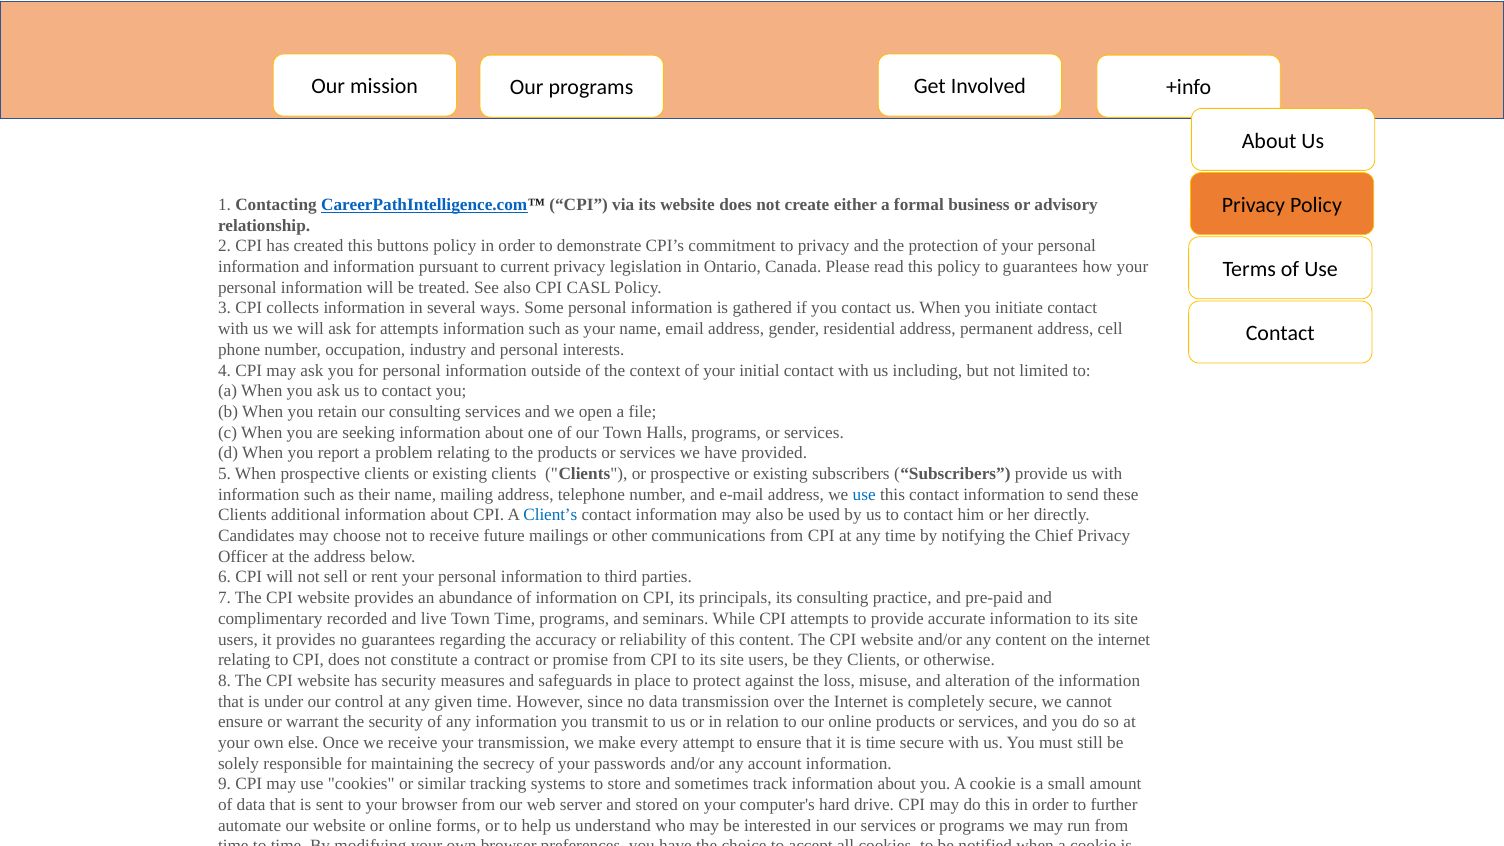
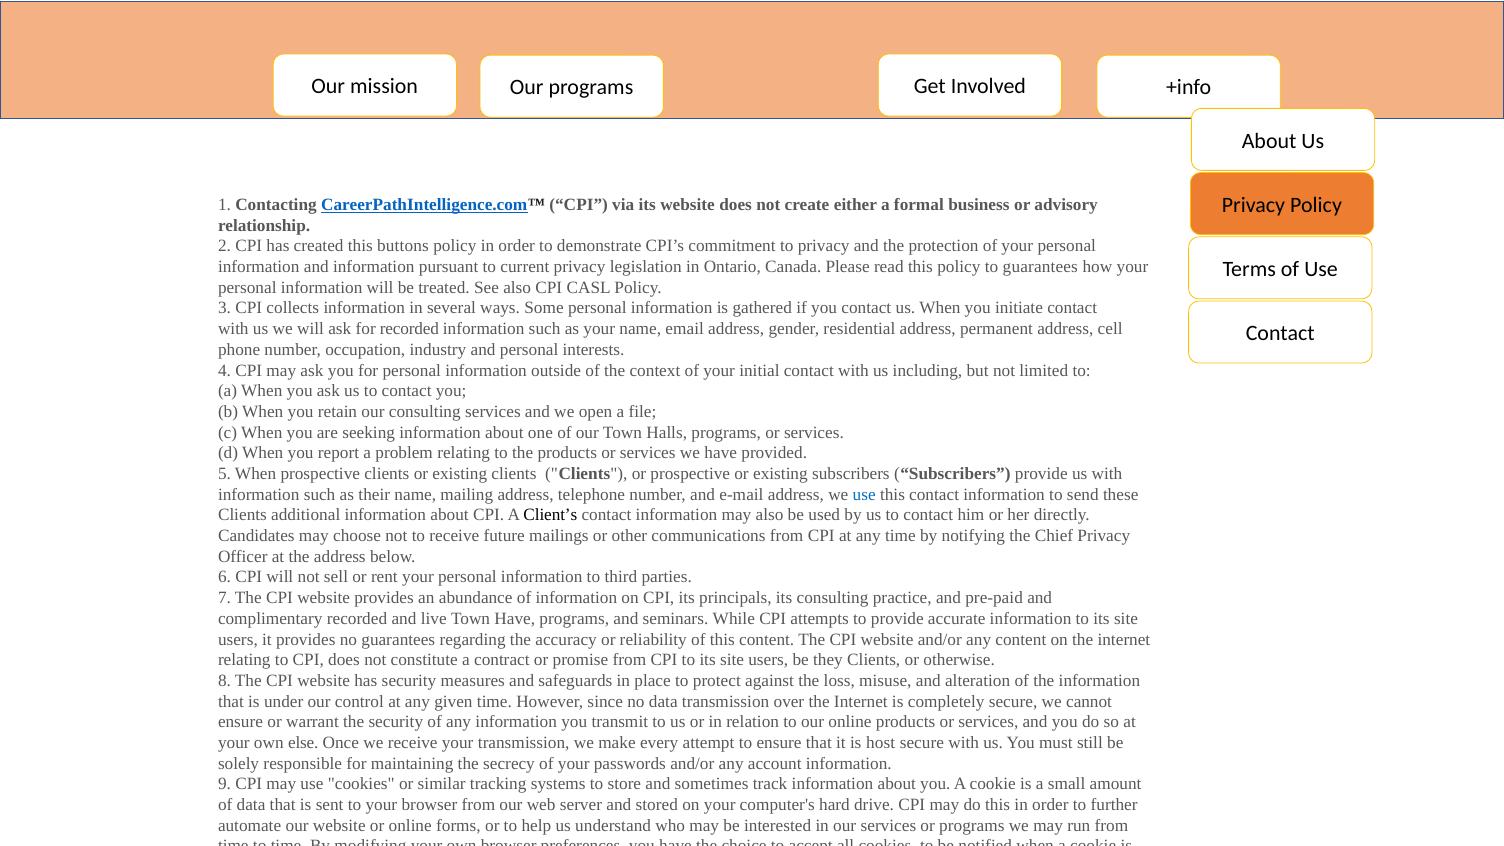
for attempts: attempts -> recorded
Client’s colour: blue -> black
Town Time: Time -> Have
is time: time -> host
